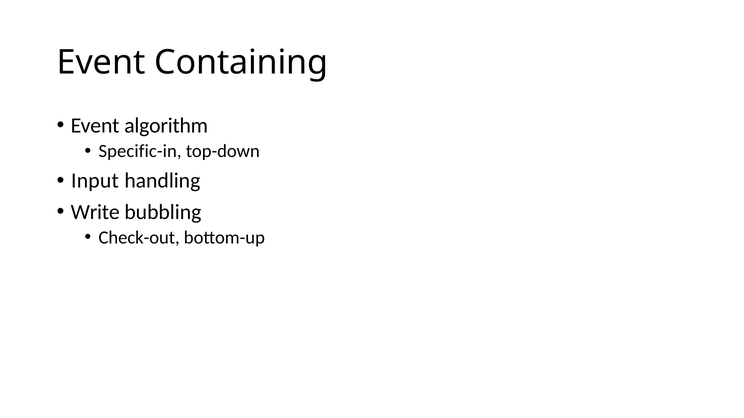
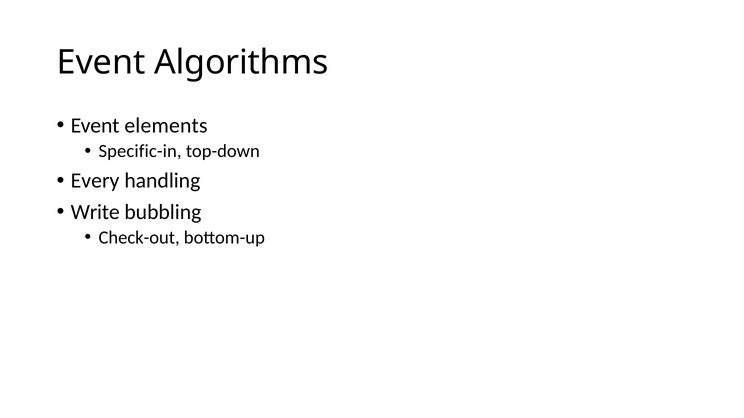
Containing: Containing -> Algorithms
algorithm: algorithm -> elements
Input: Input -> Every
